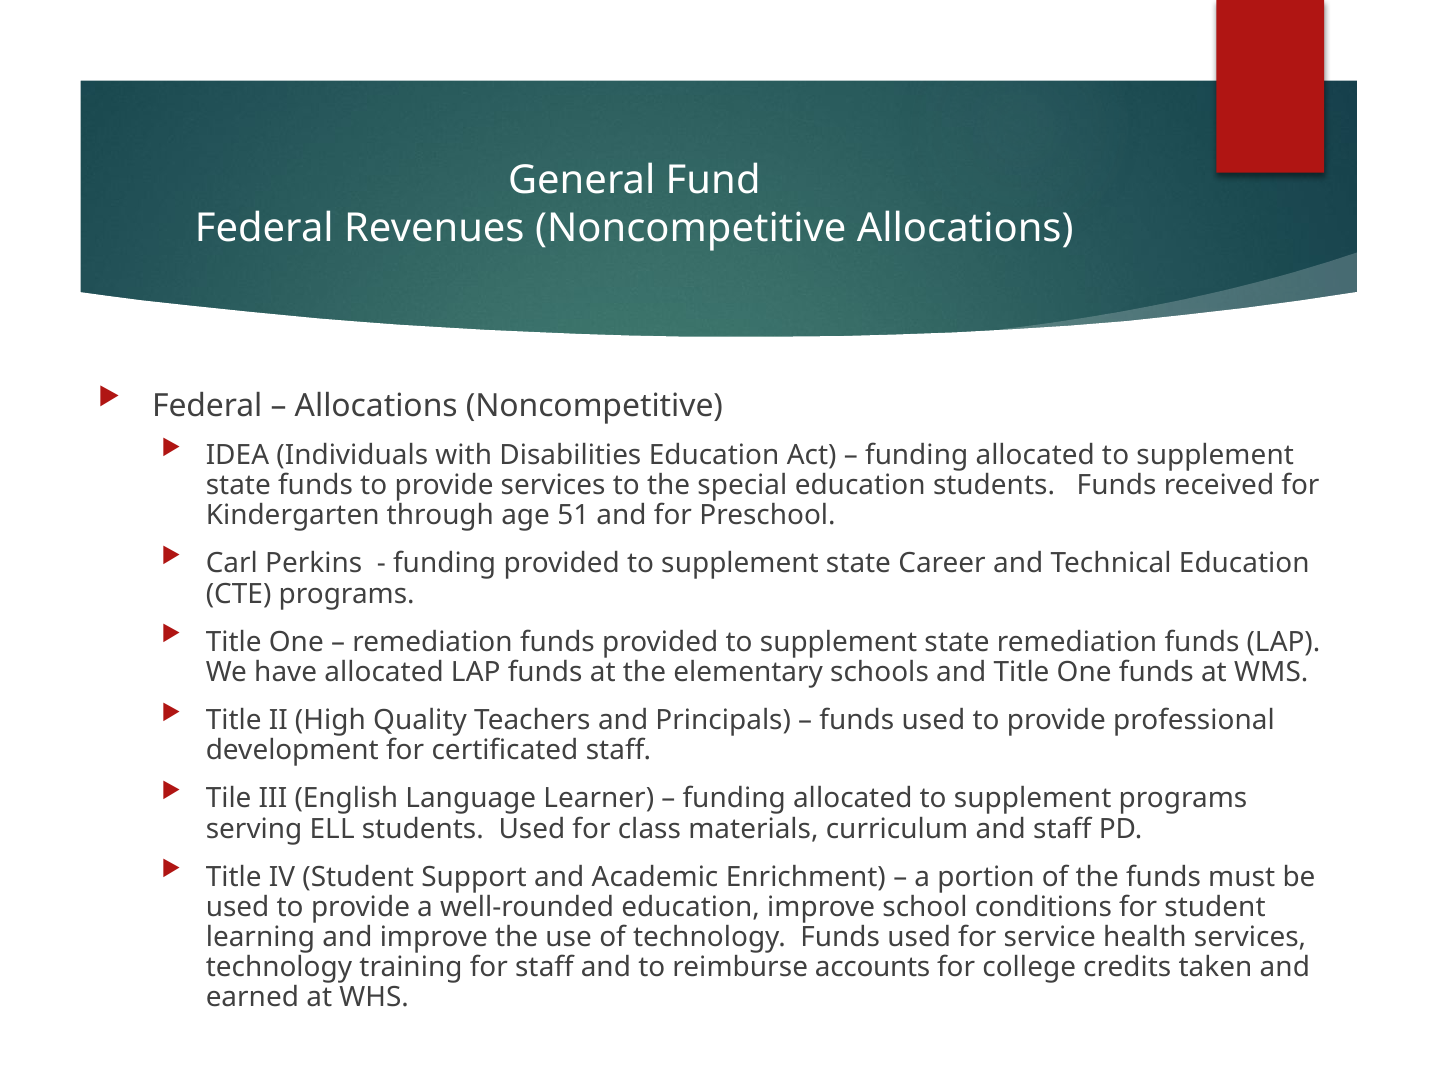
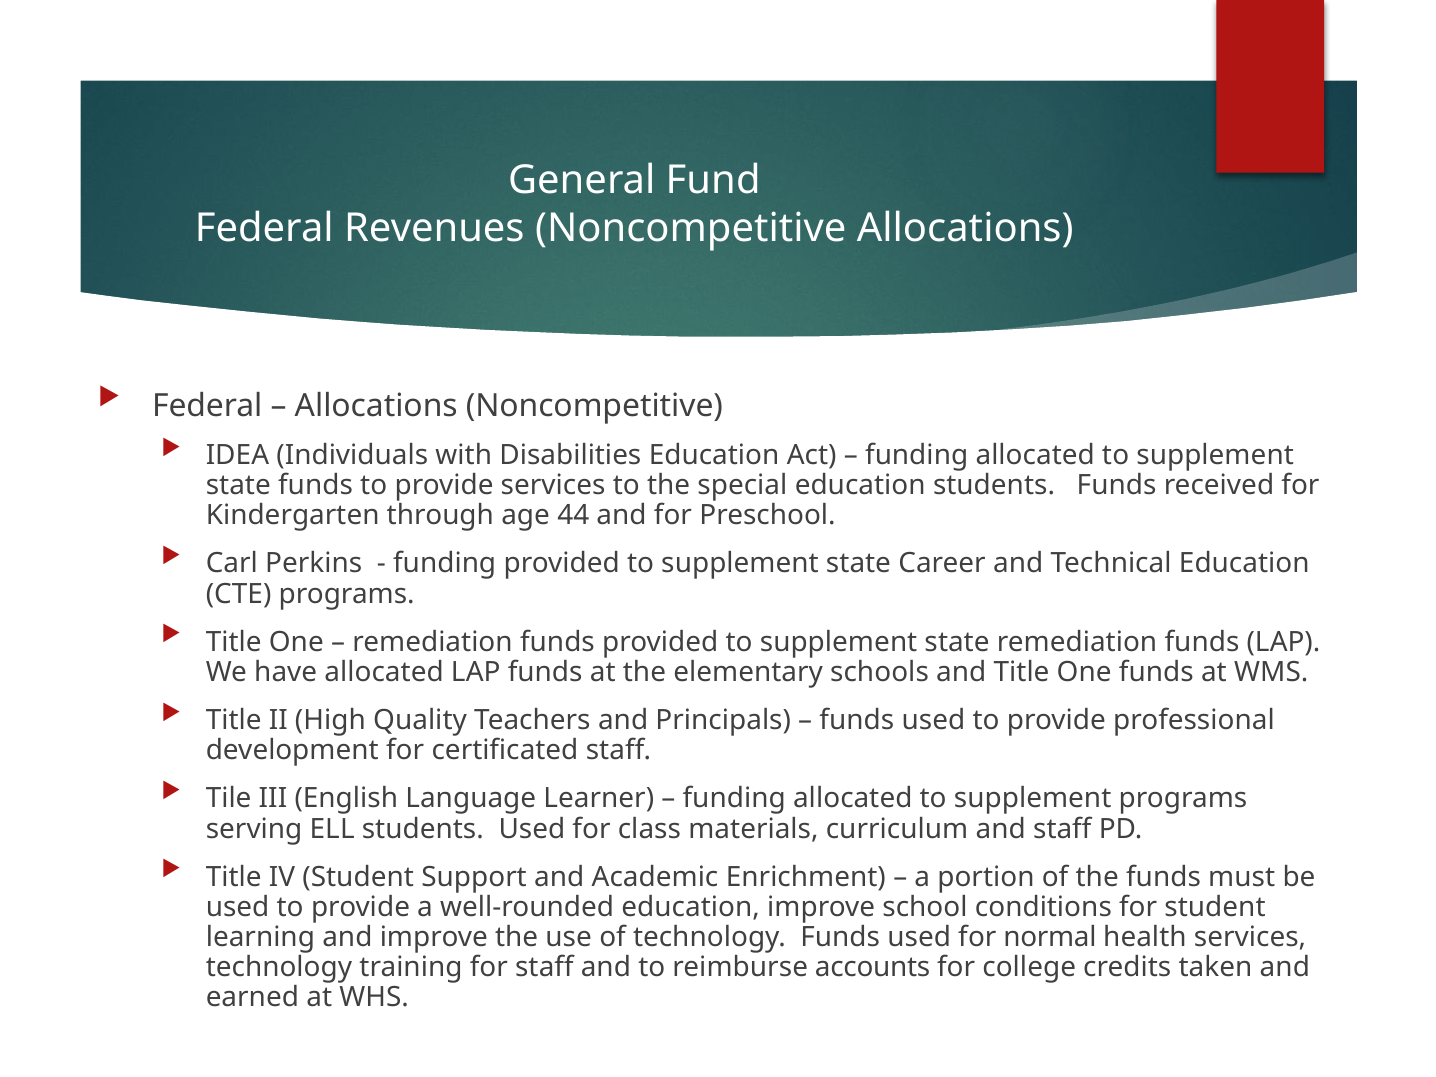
51: 51 -> 44
service: service -> normal
